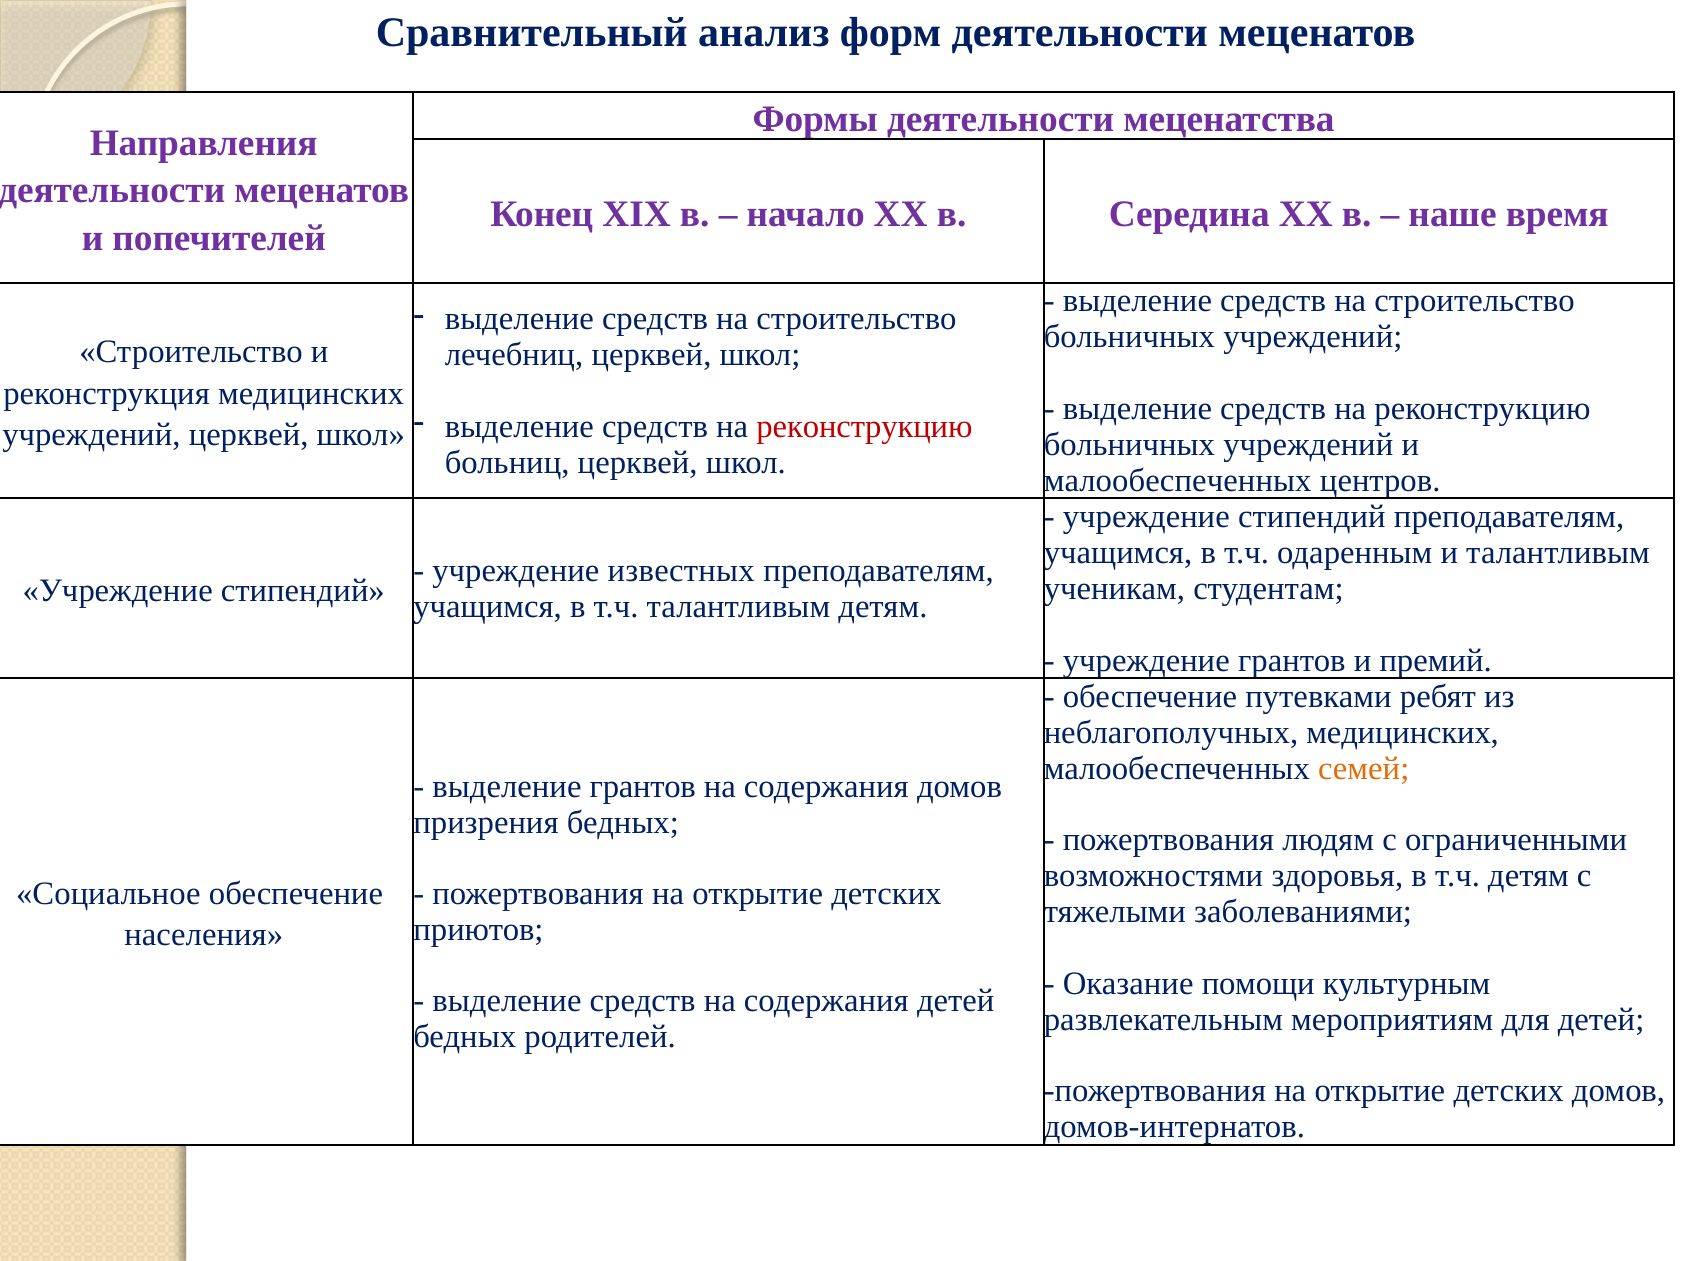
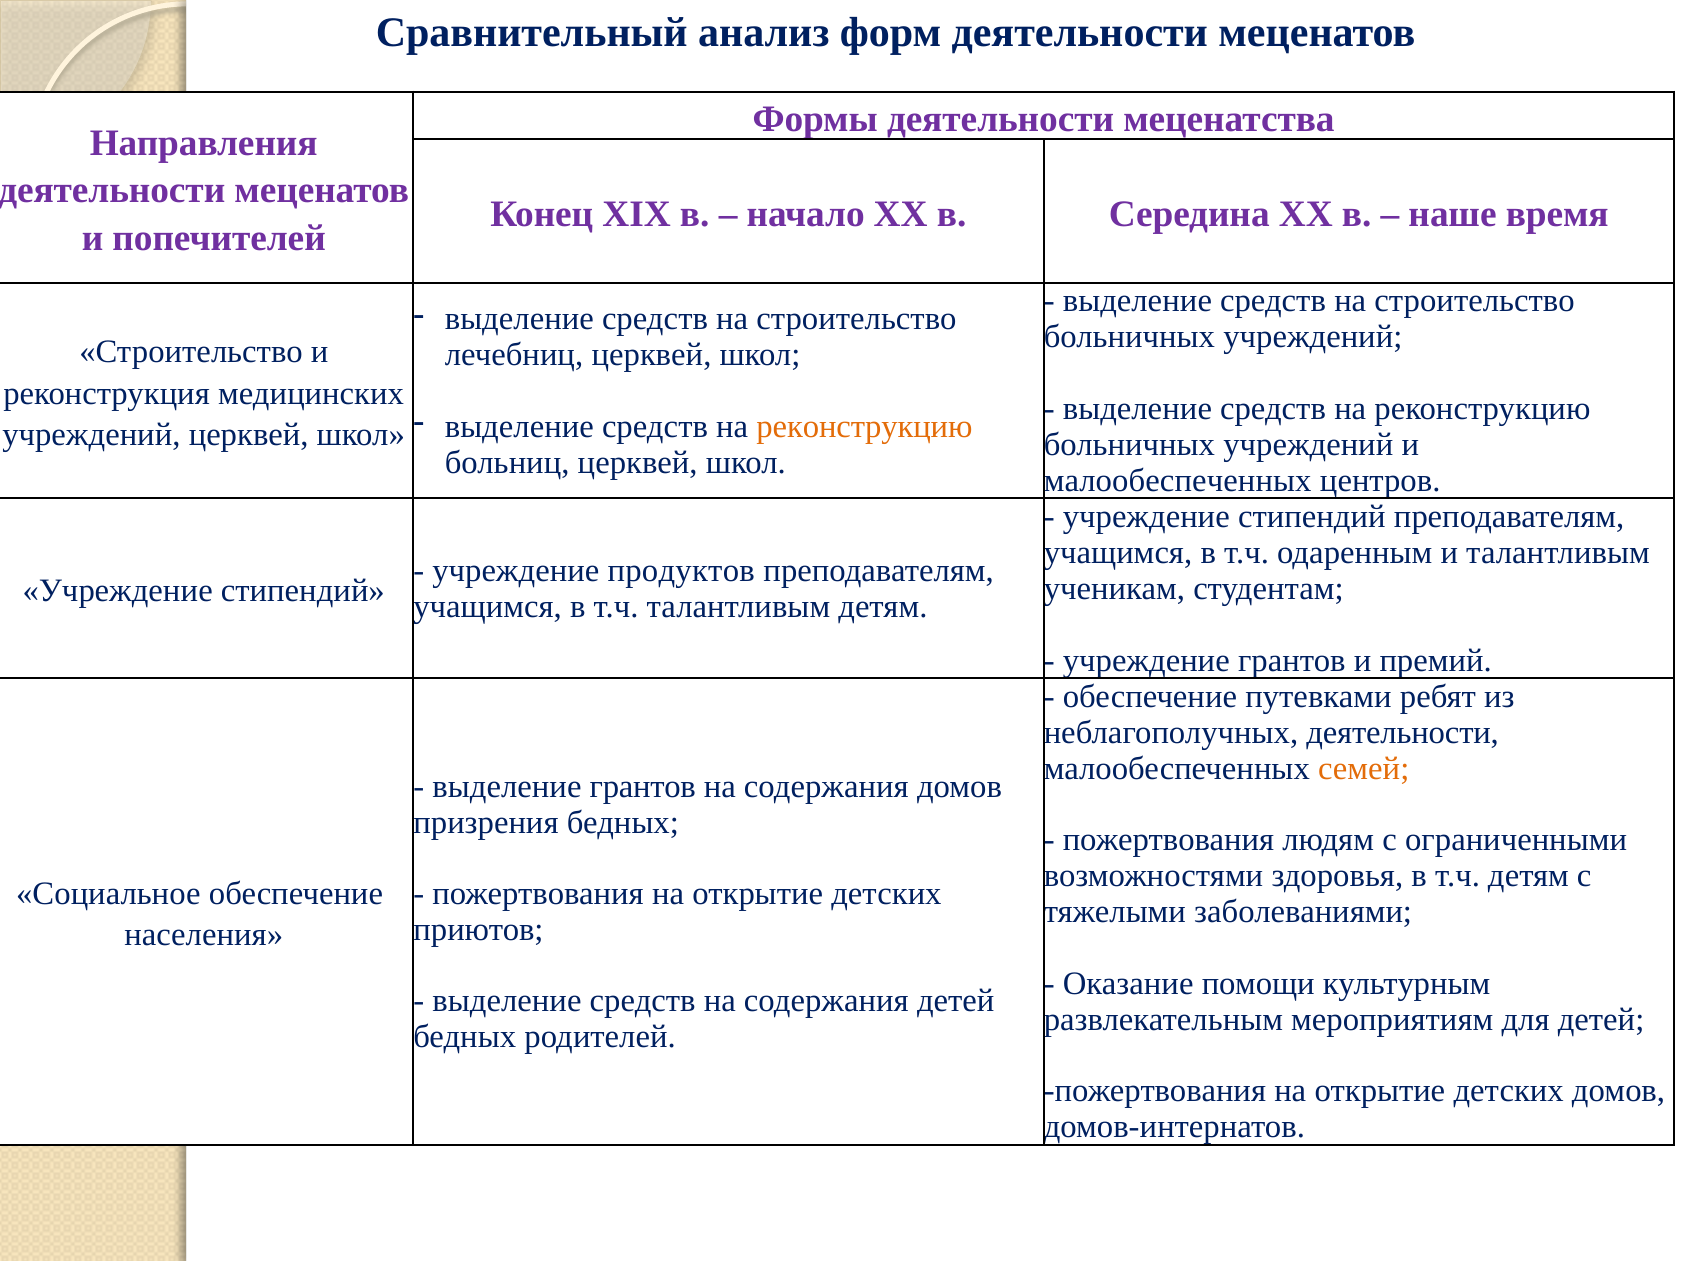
реконструкцию at (864, 426) colour: red -> orange
известных: известных -> продуктов
неблагополучных медицинских: медицинских -> деятельности
